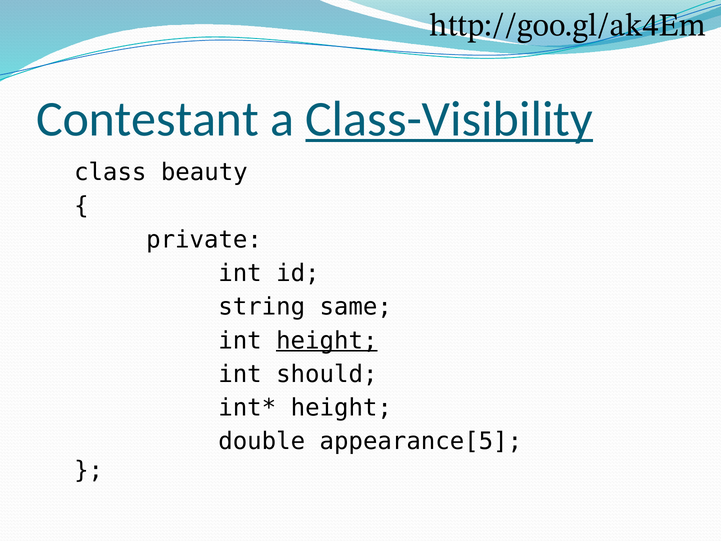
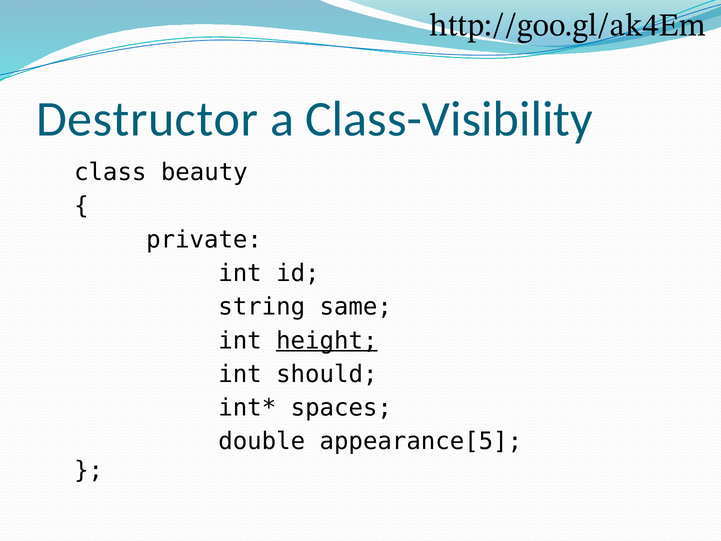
Contestant: Contestant -> Destructor
Class-Visibility underline: present -> none
height at (341, 408): height -> spaces
